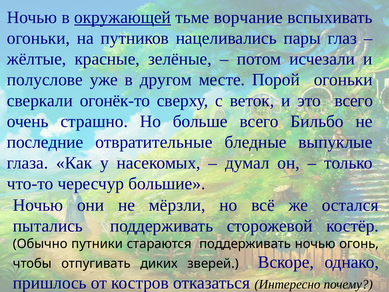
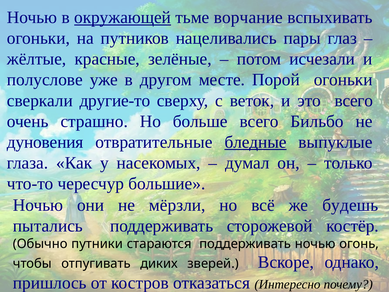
огонёк-то: огонёк-то -> другие-то
последние: последние -> дуновения
бледные underline: none -> present
остался: остался -> будешь
